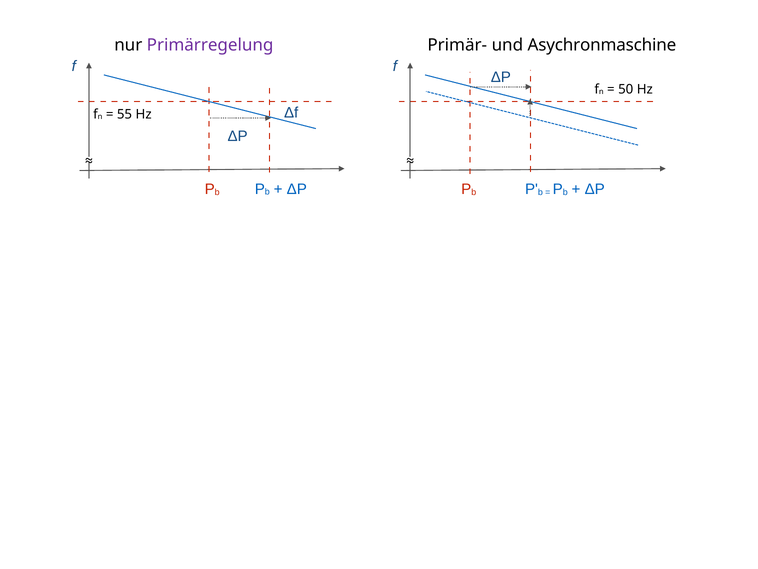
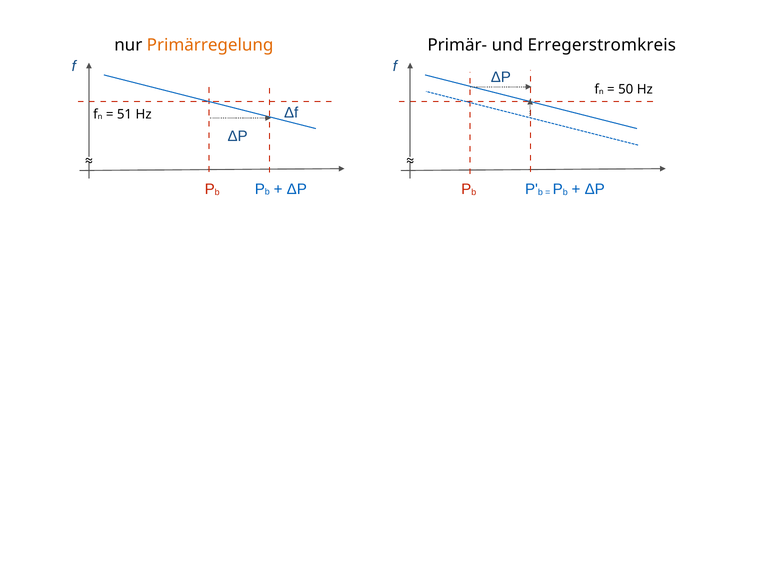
Primärregelung colour: purple -> orange
Asychronmaschine: Asychronmaschine -> Erregerstromkreis
55: 55 -> 51
